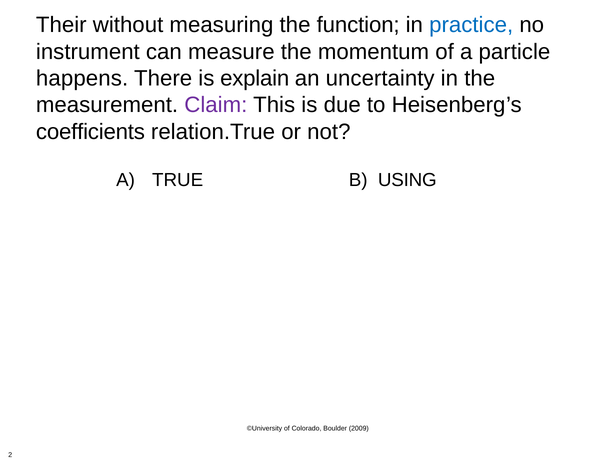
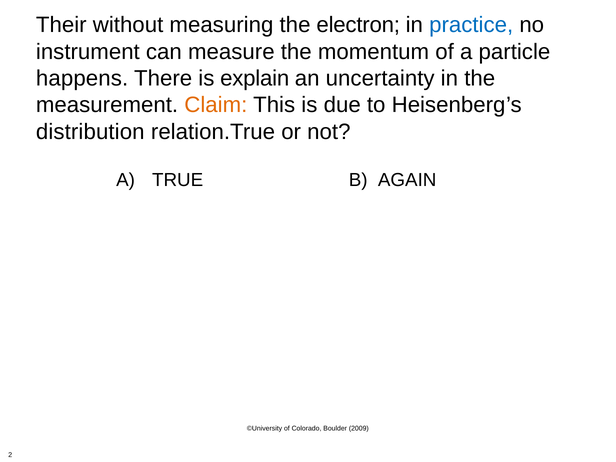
function: function -> electron
Claim colour: purple -> orange
coefficients: coefficients -> distribution
USING: USING -> AGAIN
